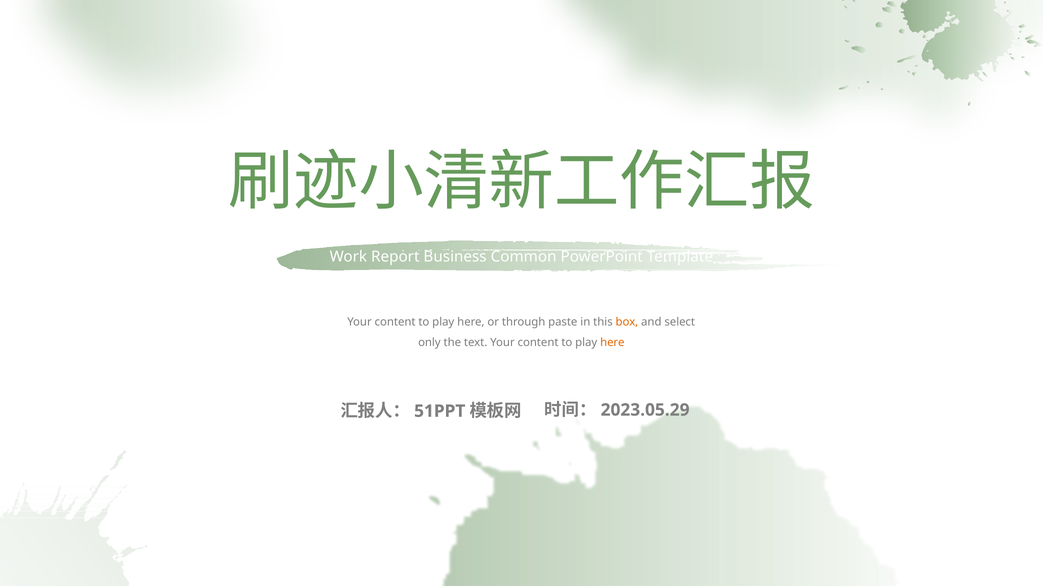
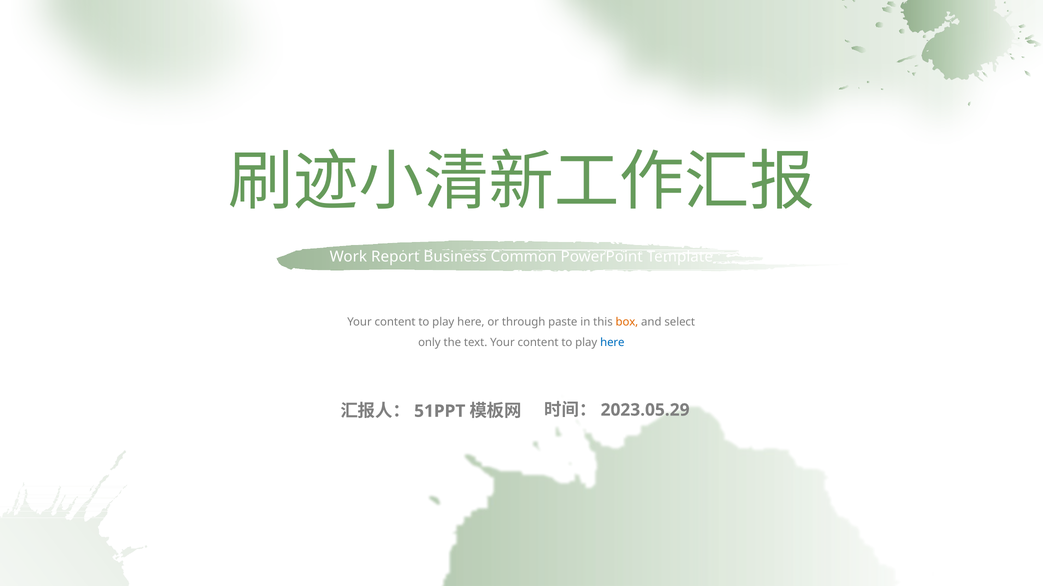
here at (612, 343) colour: orange -> blue
